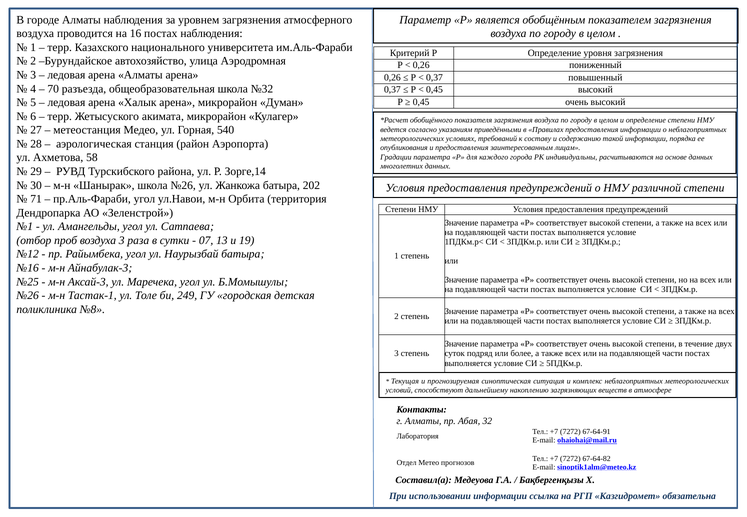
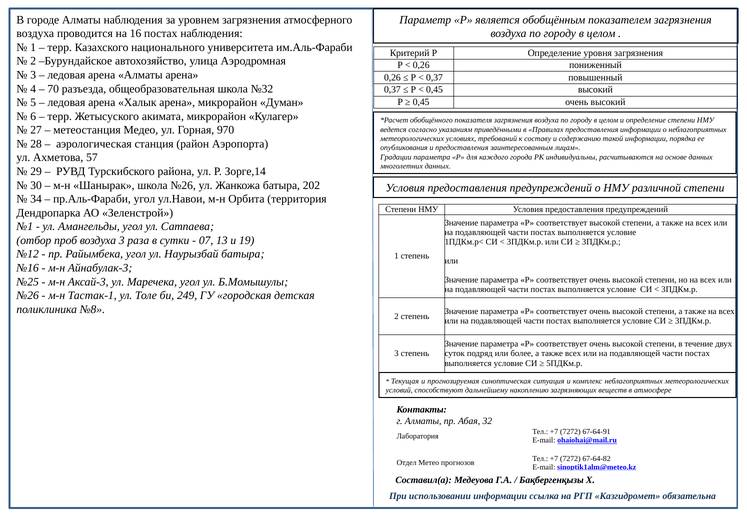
540: 540 -> 970
58: 58 -> 57
71: 71 -> 34
